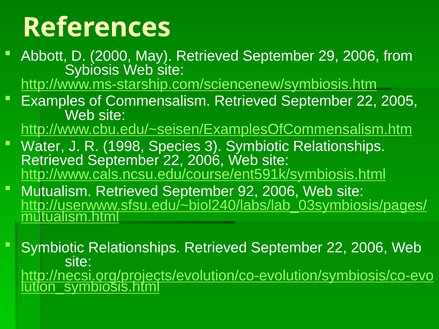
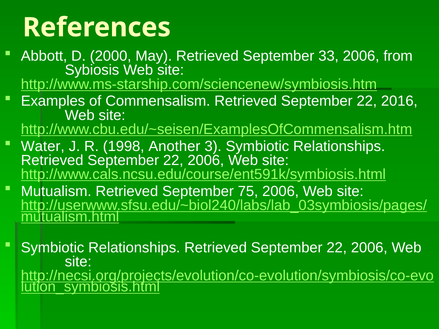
29: 29 -> 33
2005: 2005 -> 2016
Species: Species -> Another
92: 92 -> 75
